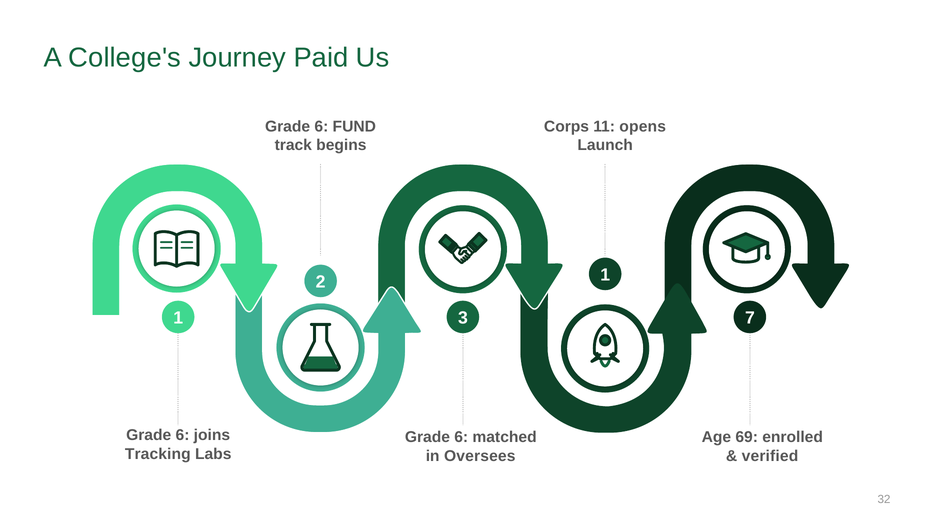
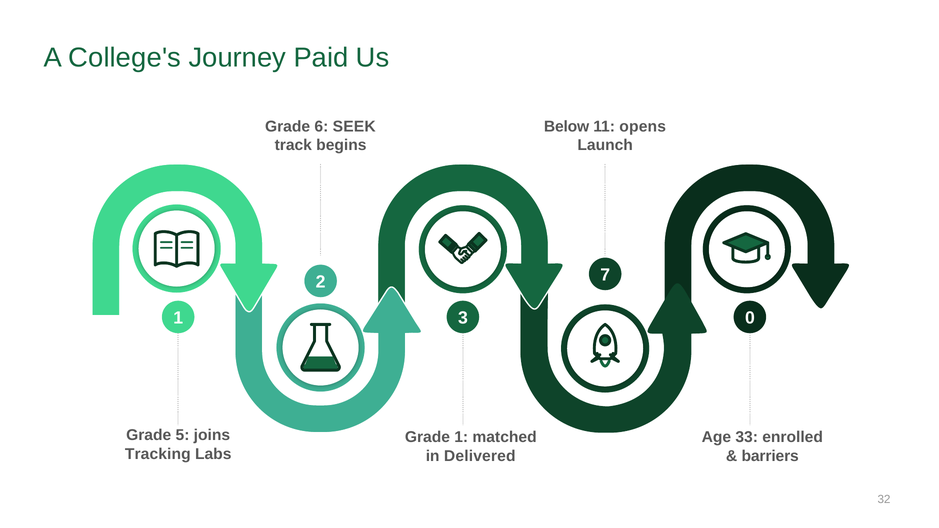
FUND: FUND -> SEEK
Corps: Corps -> Below
2 1: 1 -> 7
7: 7 -> 0
6 at (183, 435): 6 -> 5
6 at (461, 437): 6 -> 1
69: 69 -> 33
Oversees: Oversees -> Delivered
verified: verified -> barriers
